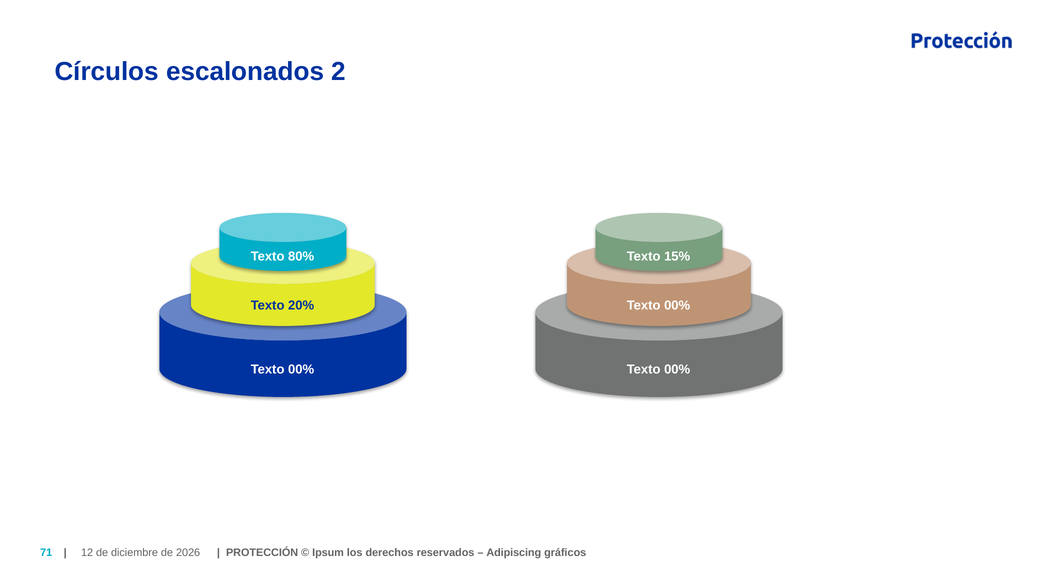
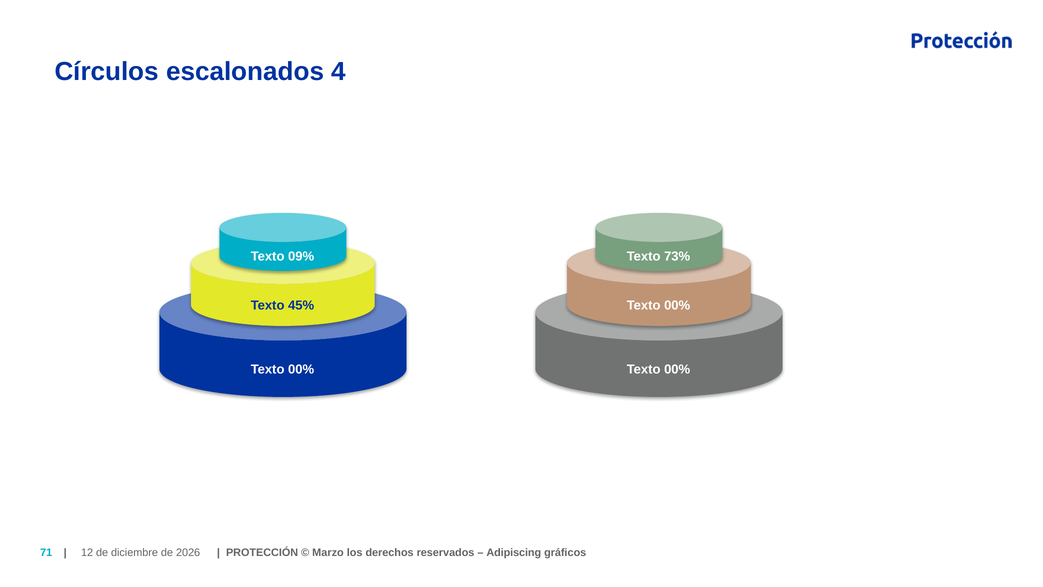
2: 2 -> 4
80%: 80% -> 09%
15%: 15% -> 73%
20%: 20% -> 45%
Ipsum: Ipsum -> Marzo
